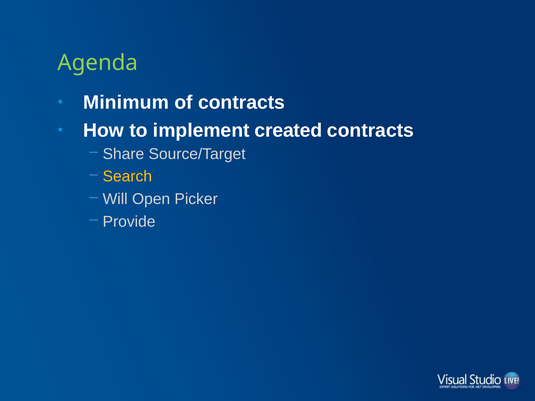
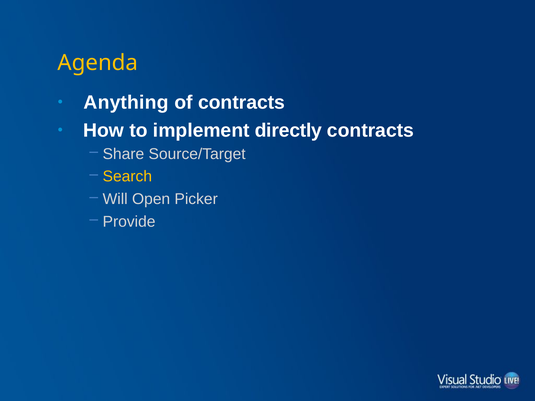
Agenda colour: light green -> yellow
Minimum: Minimum -> Anything
created: created -> directly
